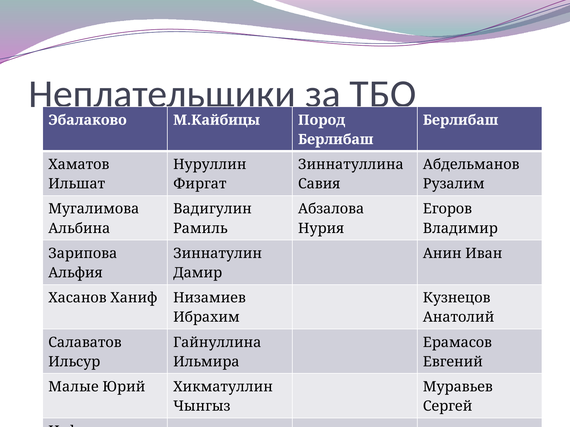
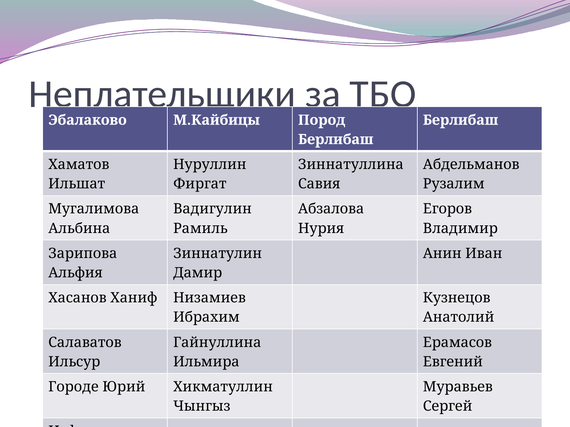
Малые: Малые -> Городе
